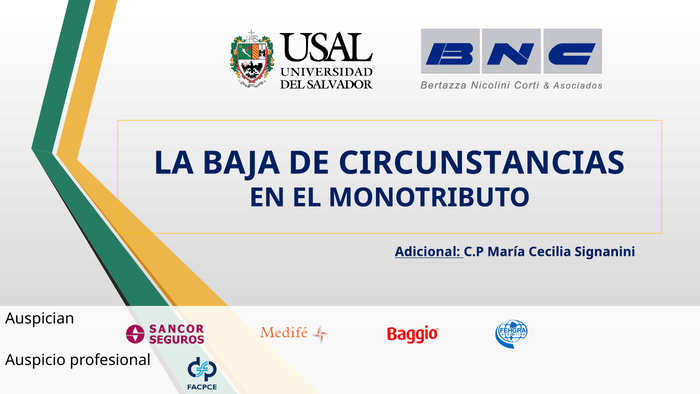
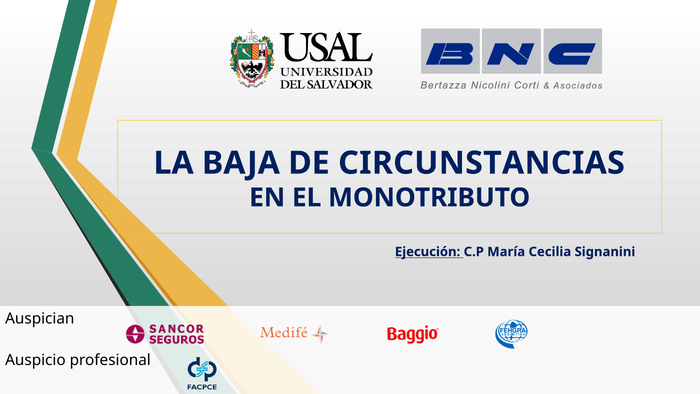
Adicional: Adicional -> Ejecución
